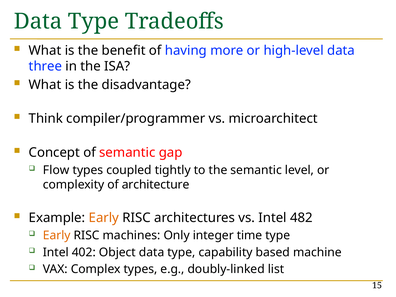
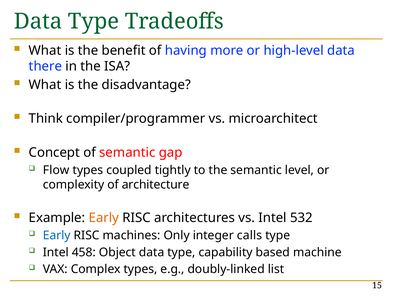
three: three -> there
482: 482 -> 532
Early at (57, 235) colour: orange -> blue
time: time -> calls
402: 402 -> 458
